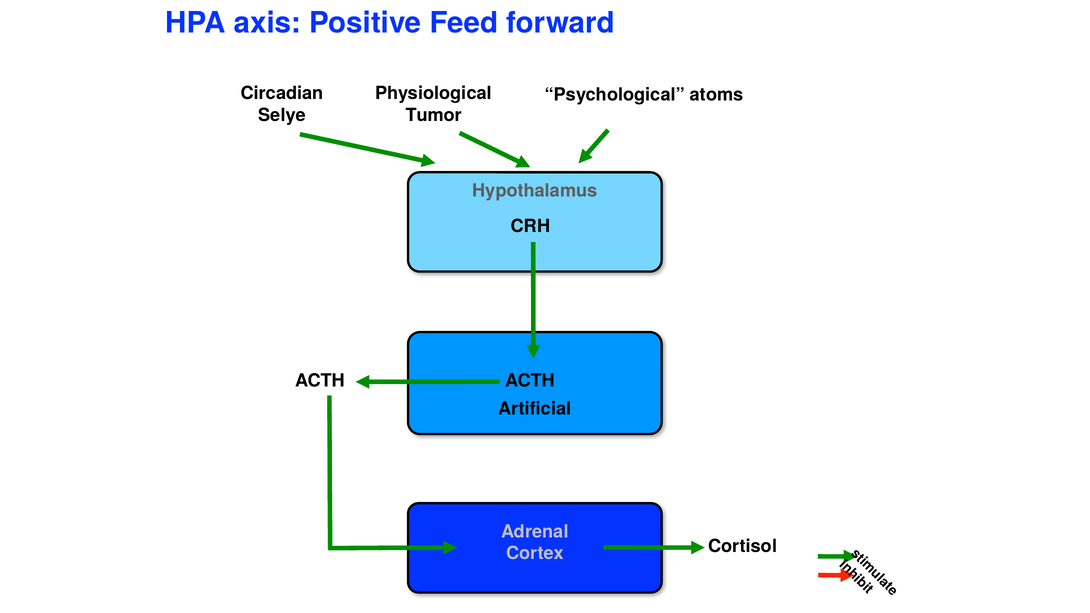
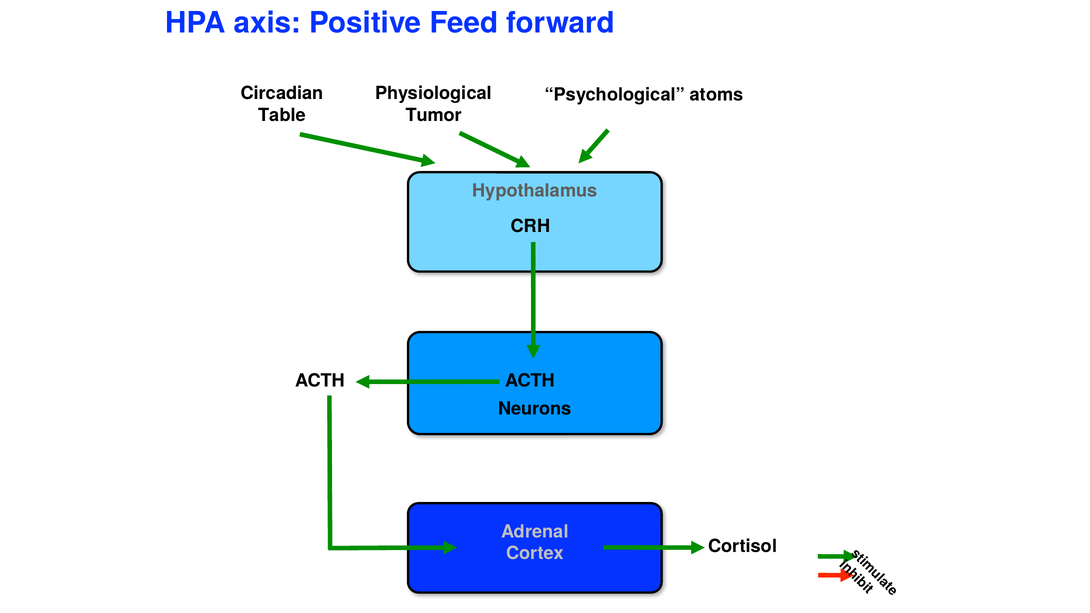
Selye: Selye -> Table
Artificial: Artificial -> Neurons
